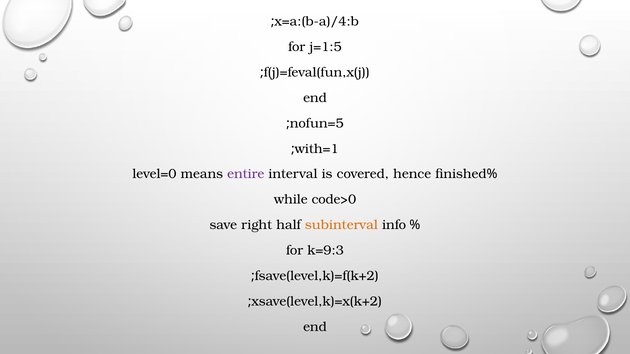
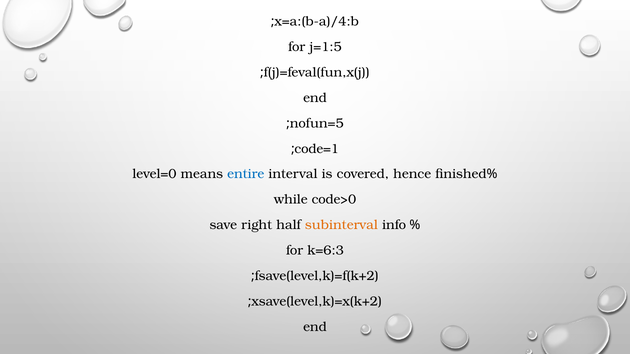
with=1: with=1 -> code=1
entire colour: purple -> blue
k=9:3: k=9:3 -> k=6:3
